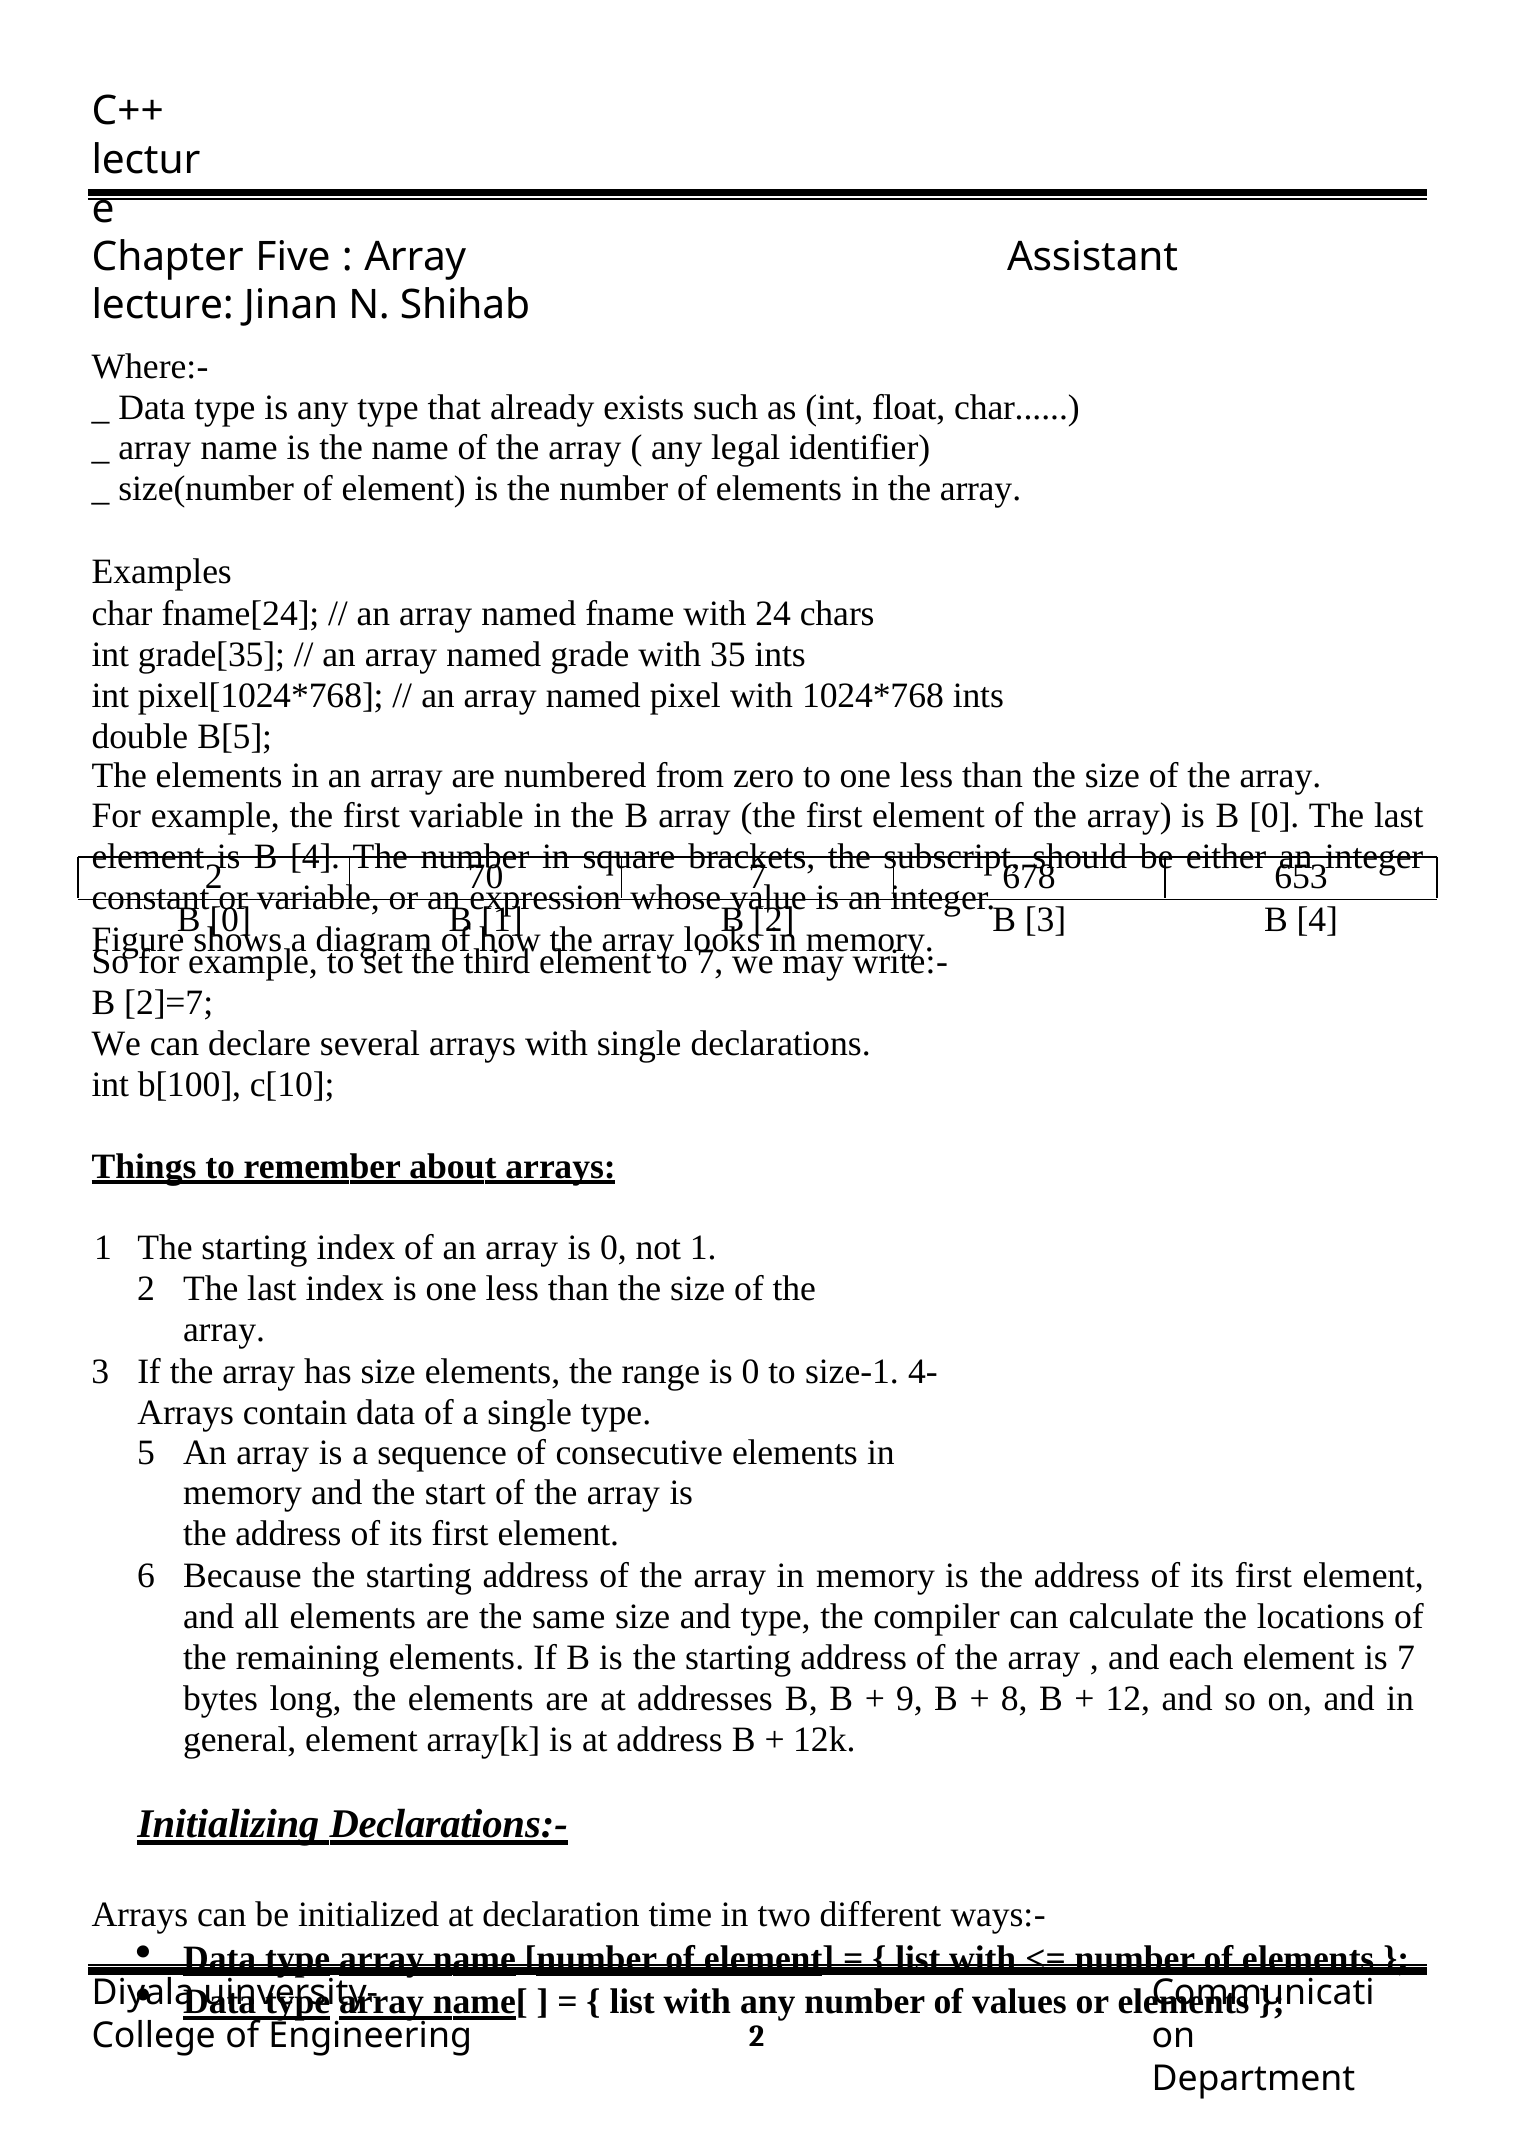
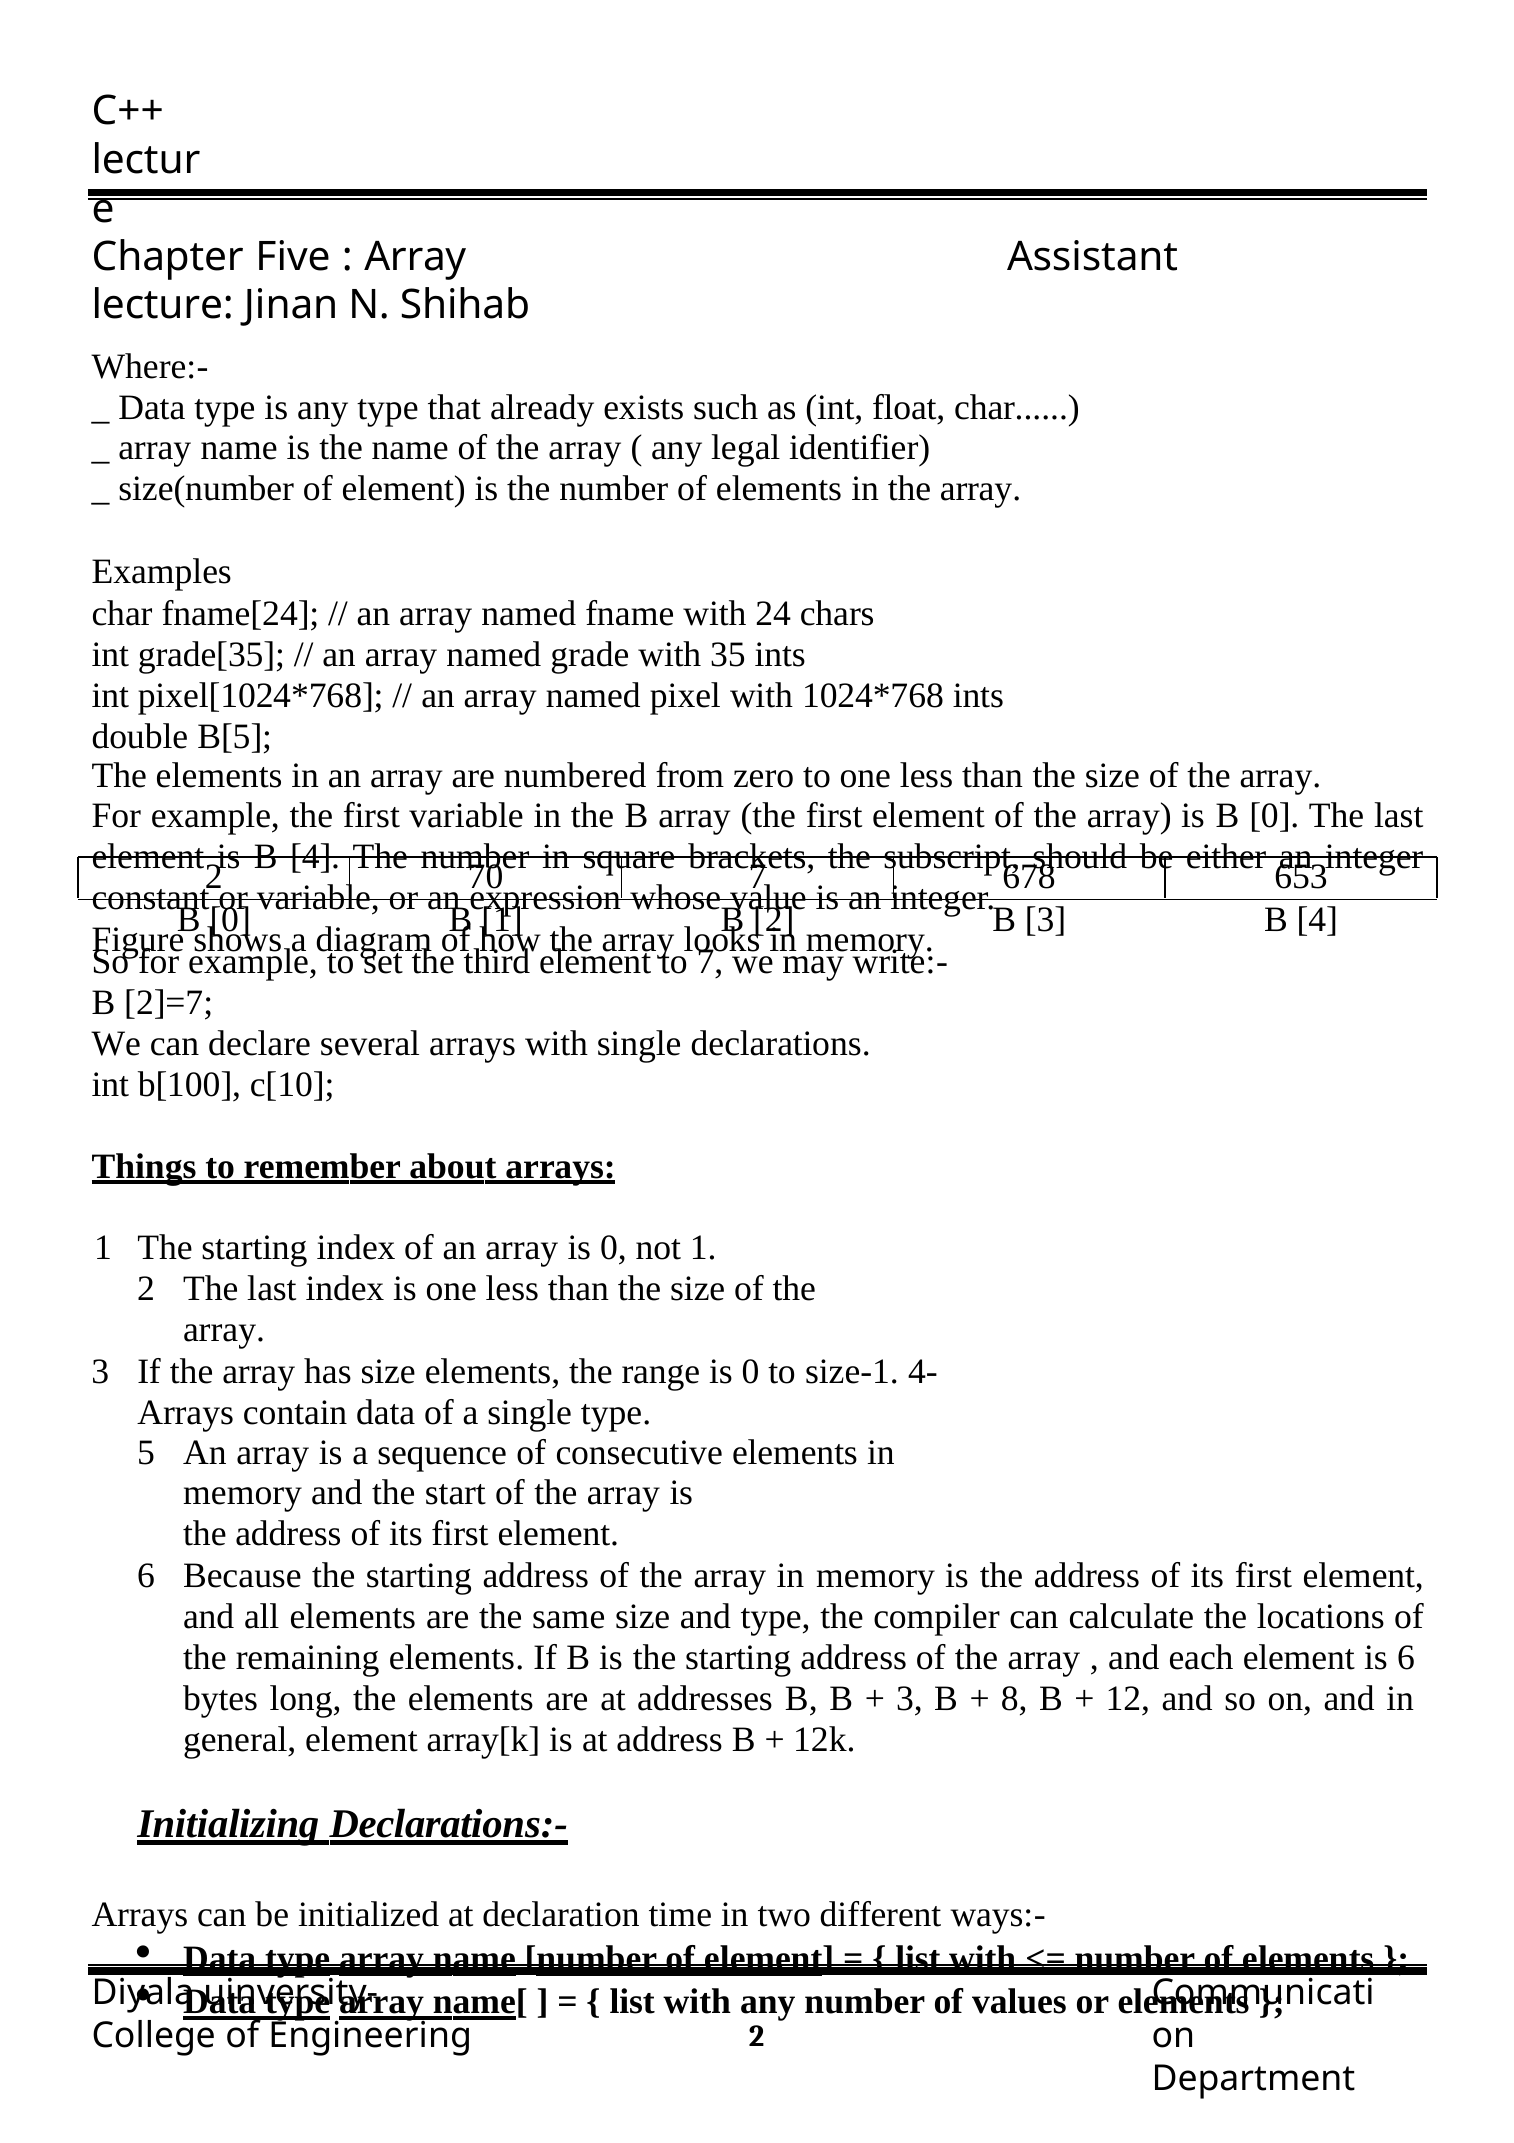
is 7: 7 -> 6
9 at (909, 1699): 9 -> 3
